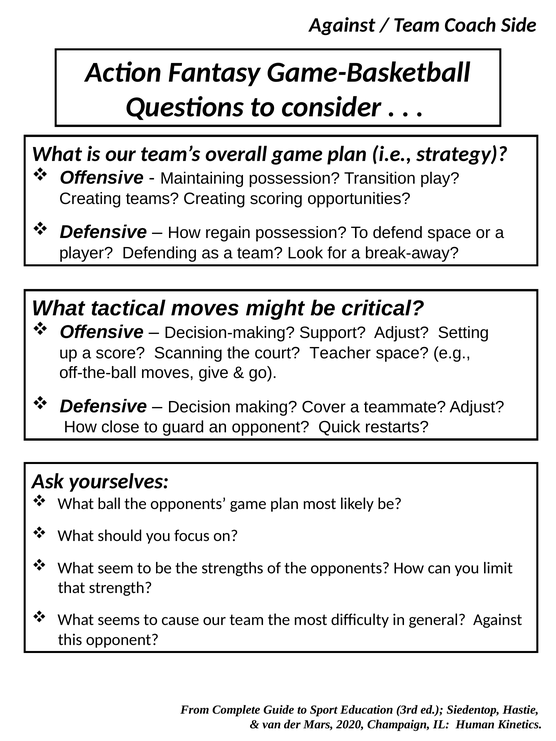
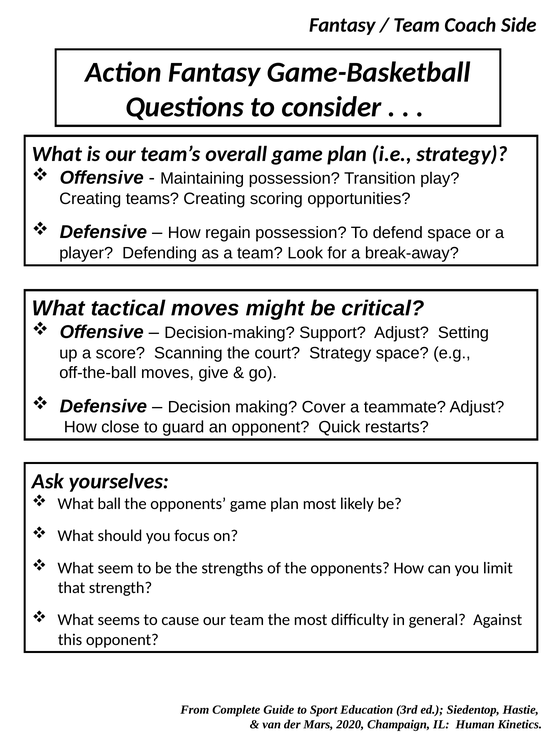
Against at (342, 25): Against -> Fantasy
court Teacher: Teacher -> Strategy
